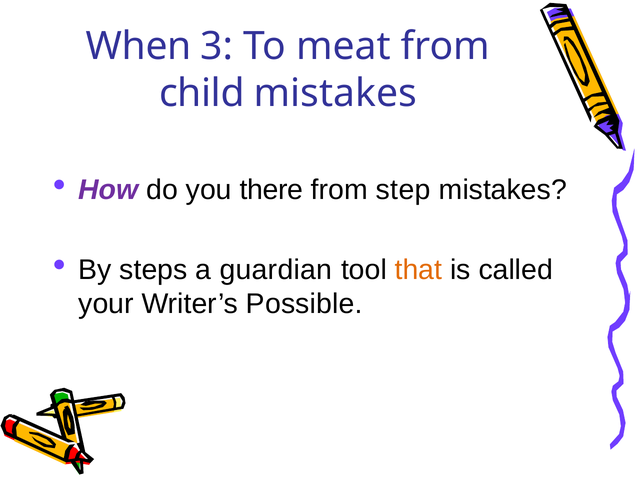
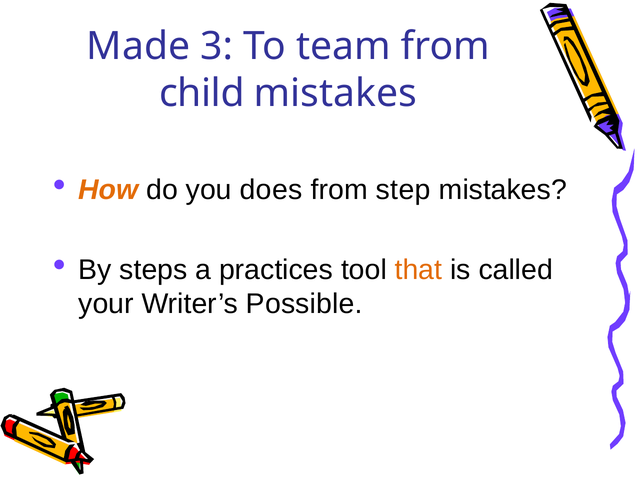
When: When -> Made
meat: meat -> team
How colour: purple -> orange
there: there -> does
guardian: guardian -> practices
